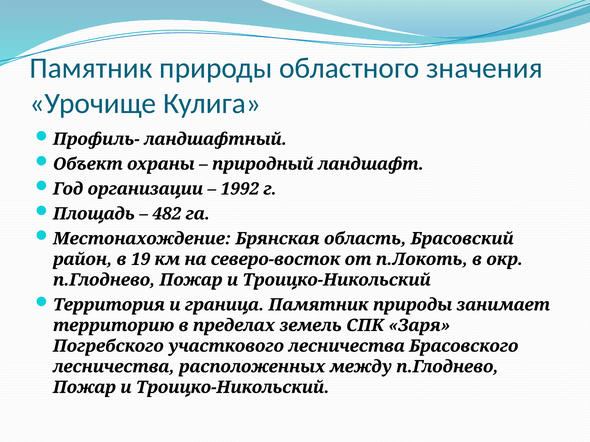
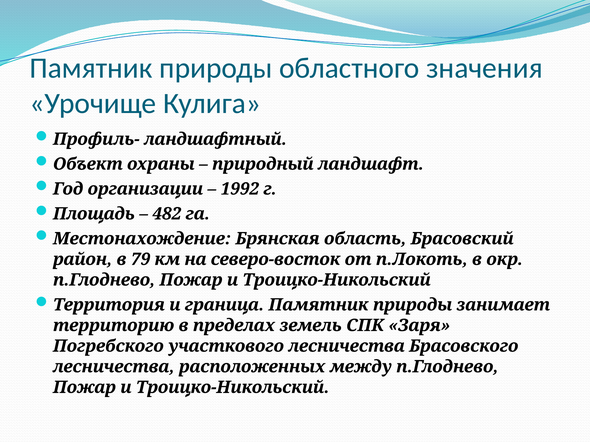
19: 19 -> 79
